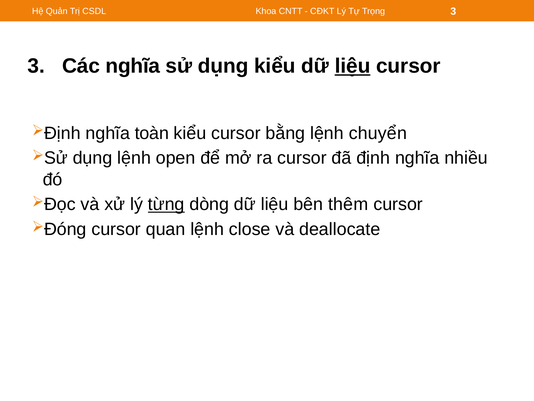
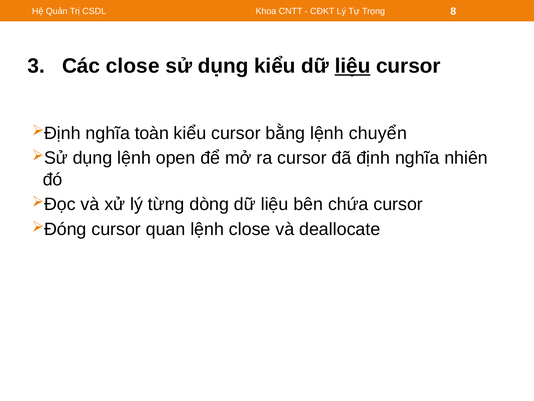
Trọng 3: 3 -> 8
Các nghĩa: nghĩa -> close
nhiều: nhiều -> nhiên
từng underline: present -> none
thêm: thêm -> chứa
